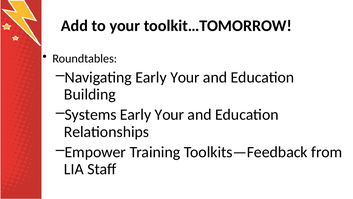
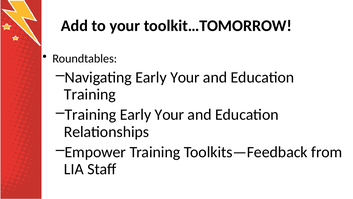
Building at (90, 94): Building -> Training
Systems at (91, 114): Systems -> Training
